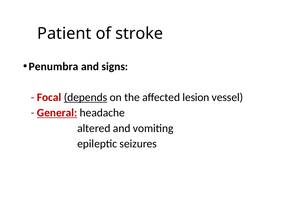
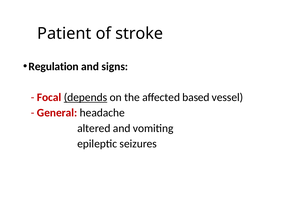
Penumbra: Penumbra -> Regulation
lesion: lesion -> based
General underline: present -> none
